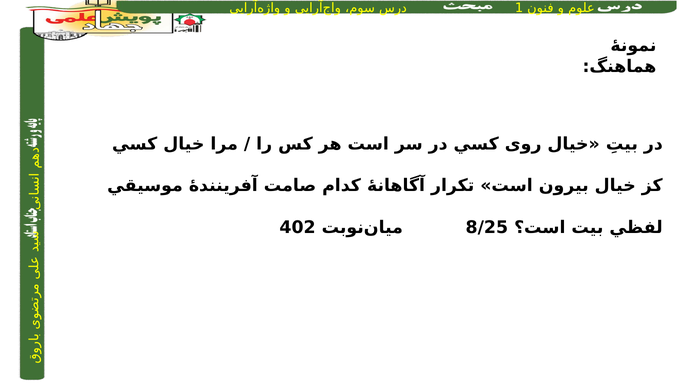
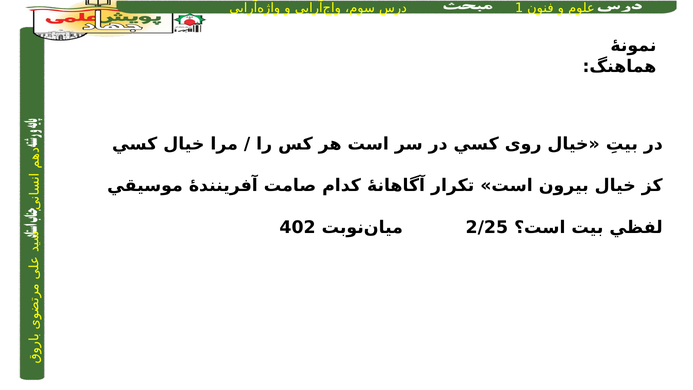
8/25: 8/25 -> 2/25
